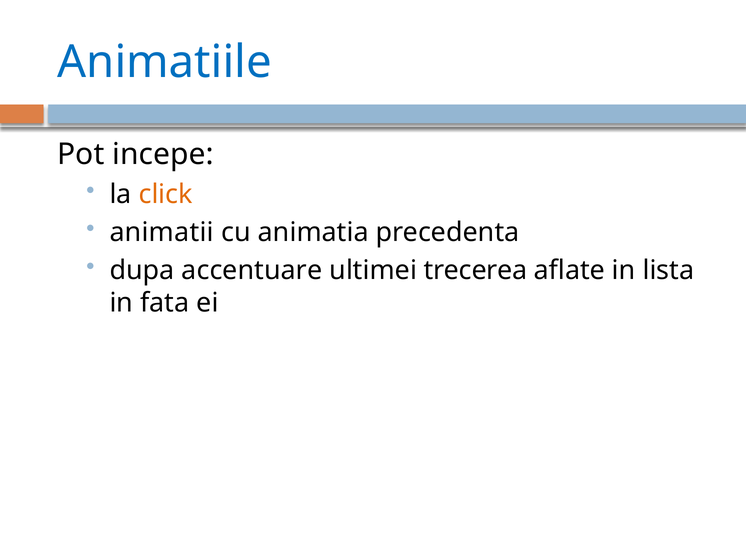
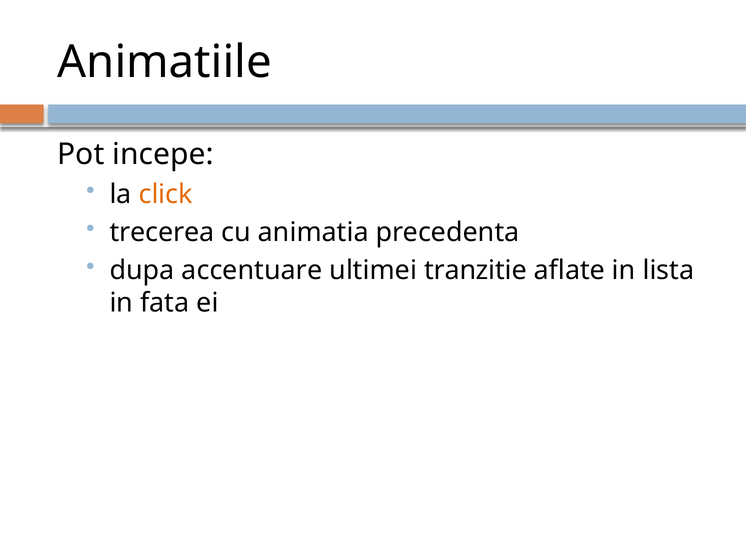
Animatiile colour: blue -> black
animatii: animatii -> trecerea
trecerea: trecerea -> tranzitie
